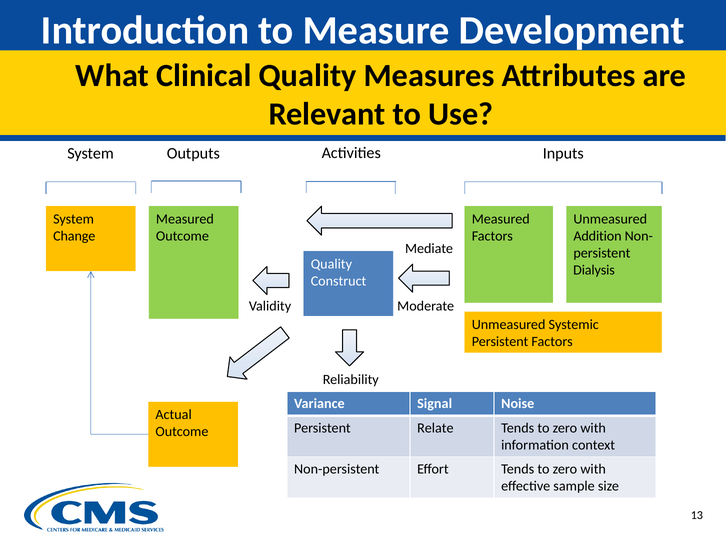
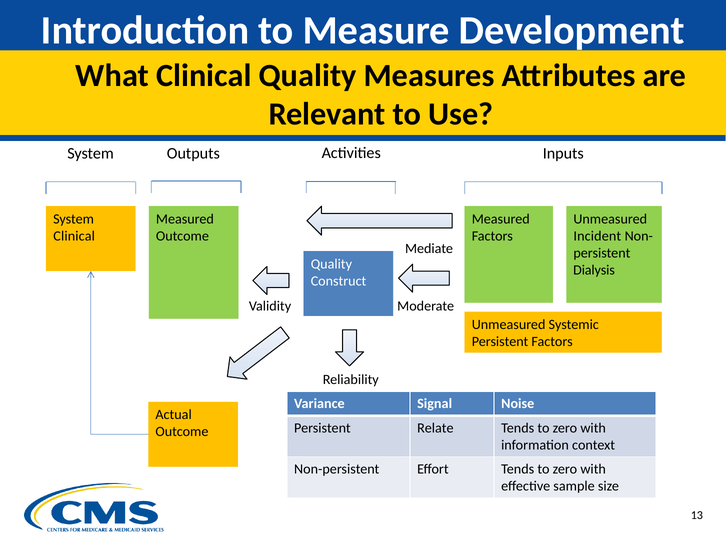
Change at (74, 236): Change -> Clinical
Addition: Addition -> Incident
